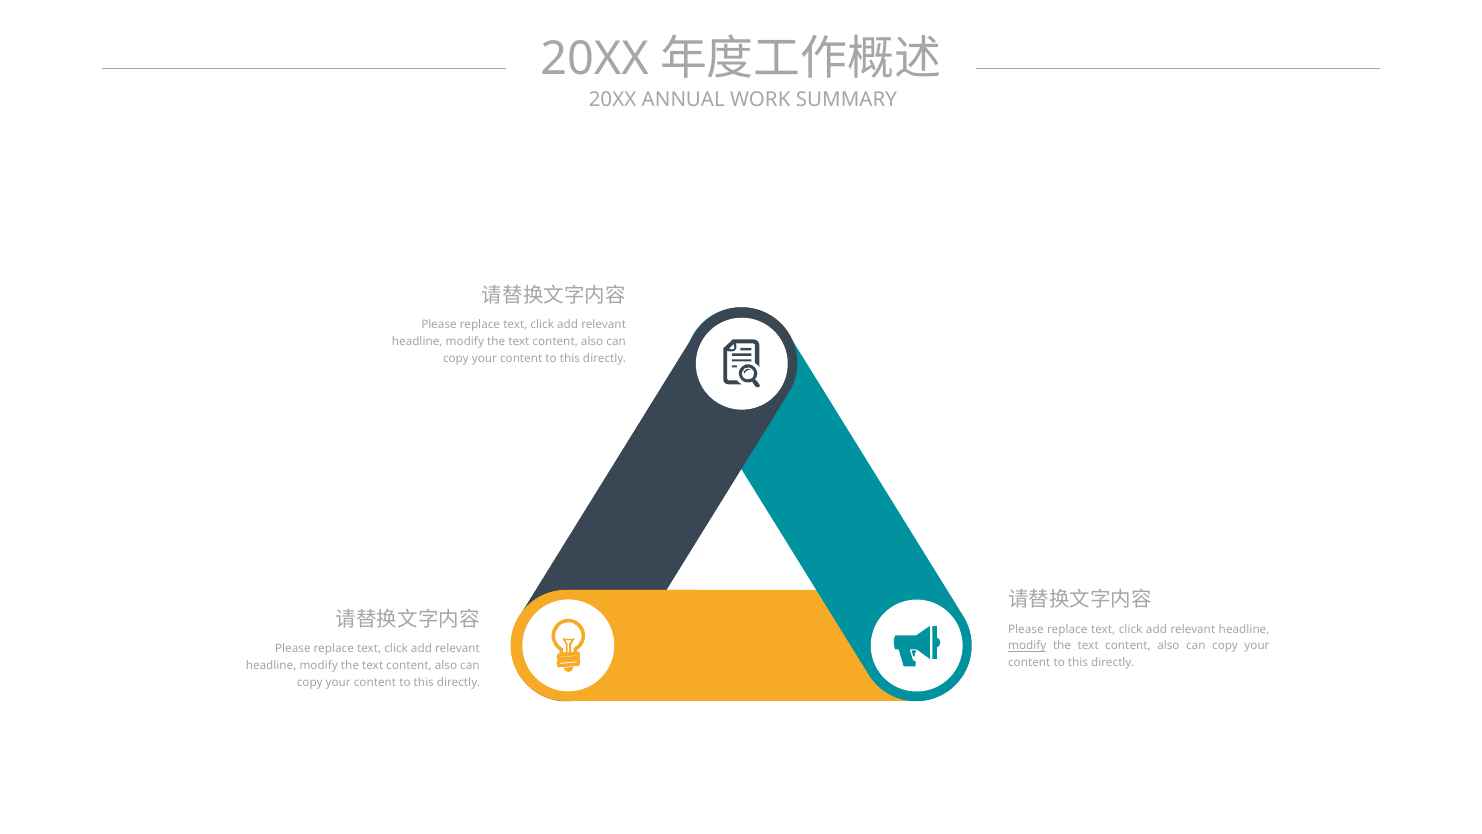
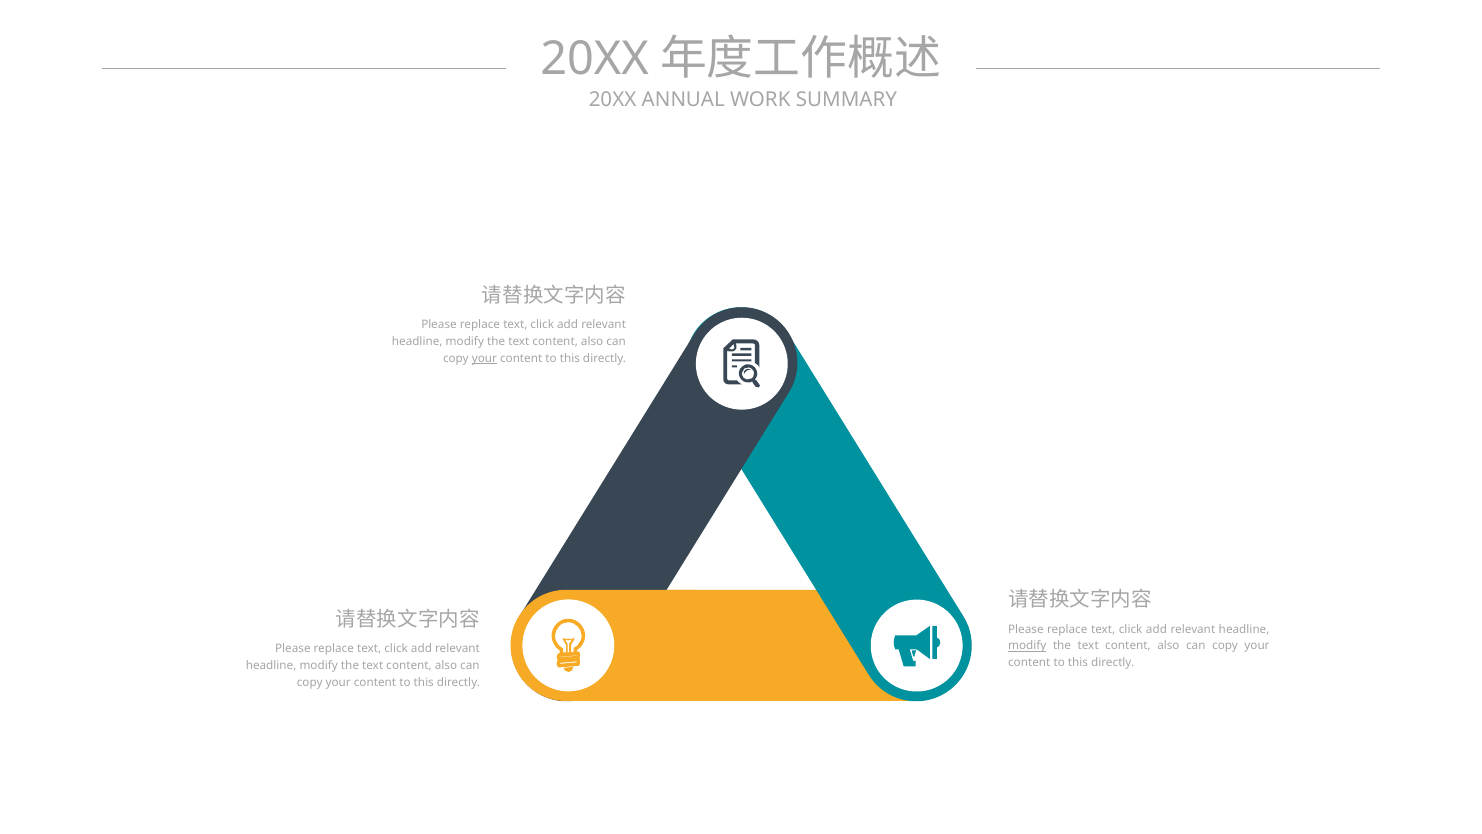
your at (484, 358) underline: none -> present
